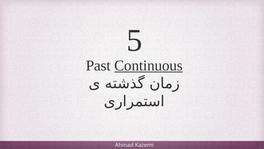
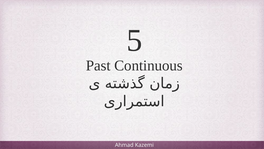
Continuous underline: present -> none
